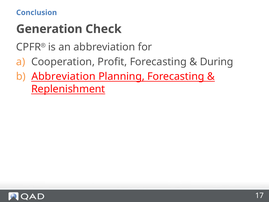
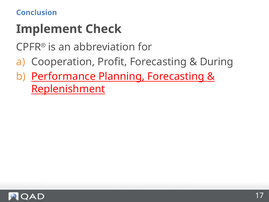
Generation: Generation -> Implement
Abbreviation at (63, 76): Abbreviation -> Performance
